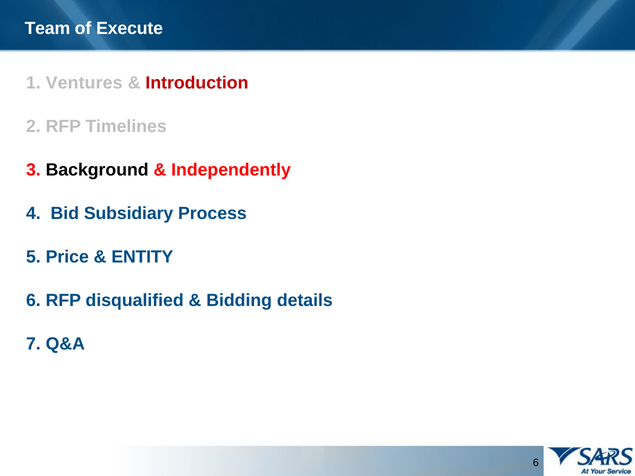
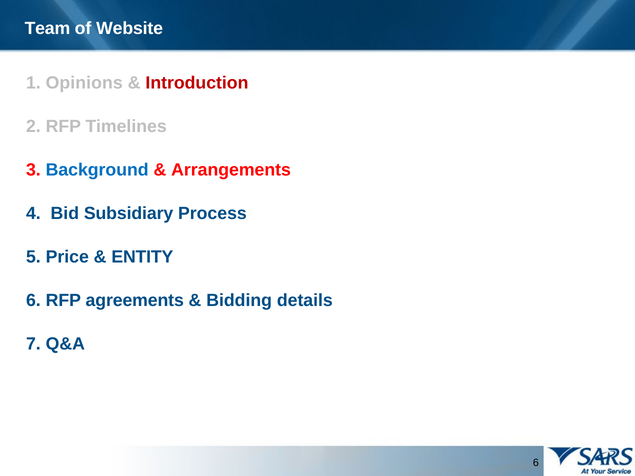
Execute: Execute -> Website
Ventures: Ventures -> Opinions
Background colour: black -> blue
Independently: Independently -> Arrangements
disqualified: disqualified -> agreements
